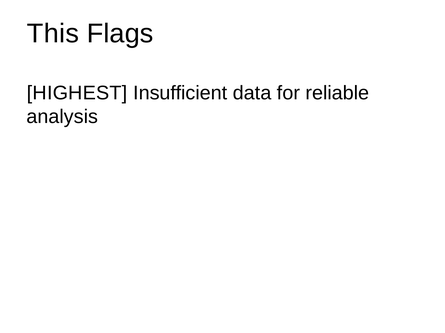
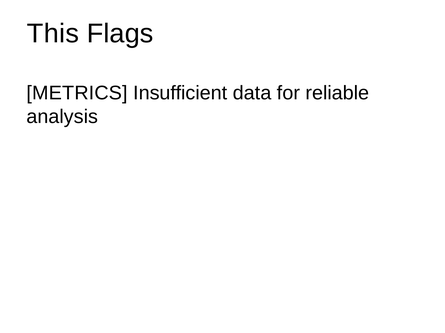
HIGHEST: HIGHEST -> METRICS
